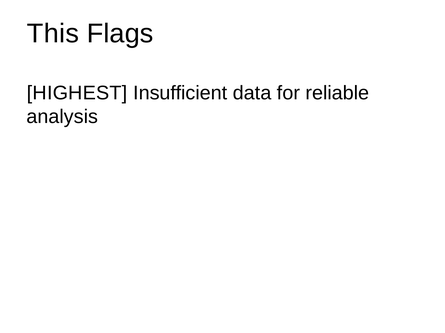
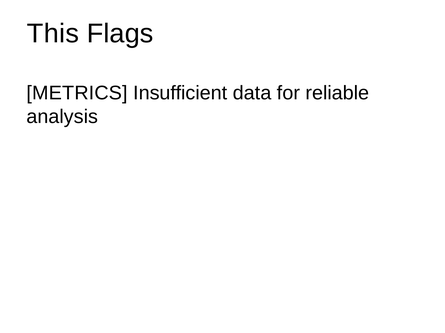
HIGHEST: HIGHEST -> METRICS
